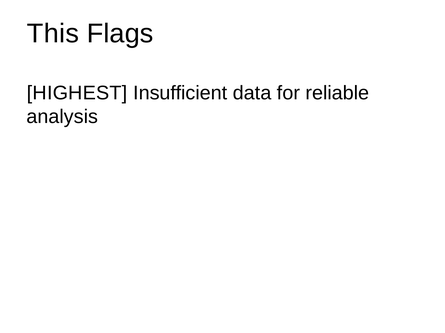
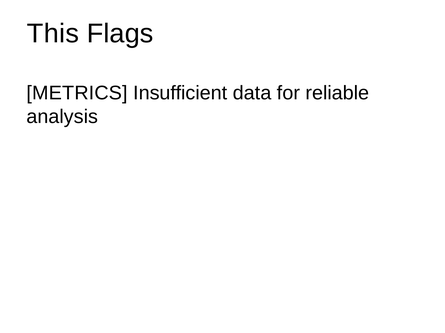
HIGHEST: HIGHEST -> METRICS
